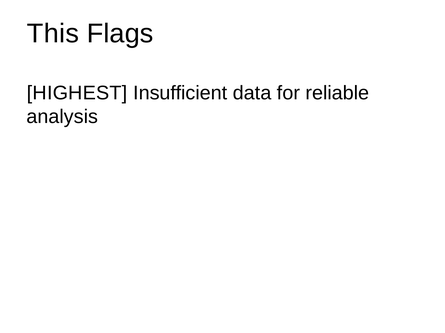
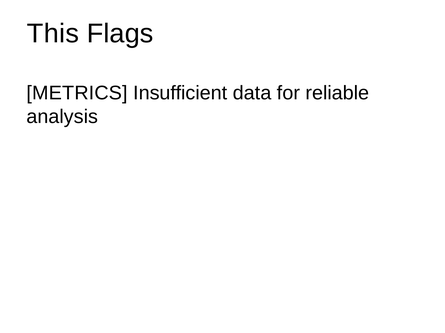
HIGHEST: HIGHEST -> METRICS
